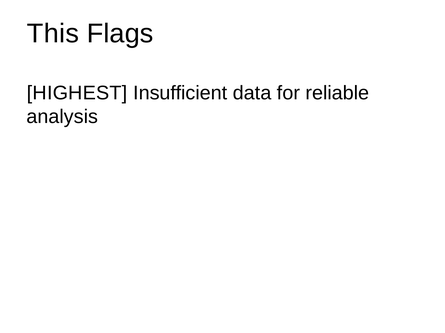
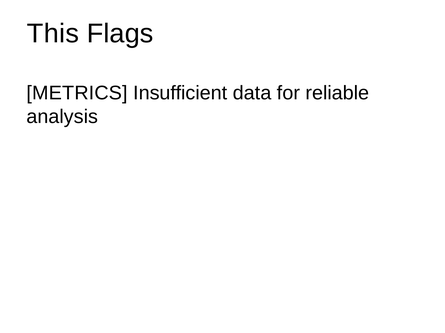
HIGHEST: HIGHEST -> METRICS
